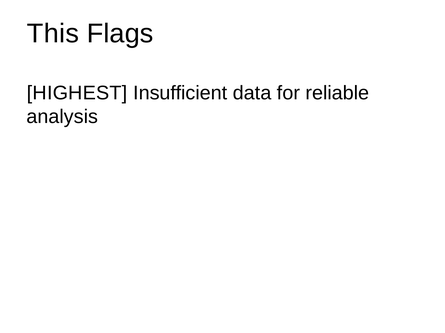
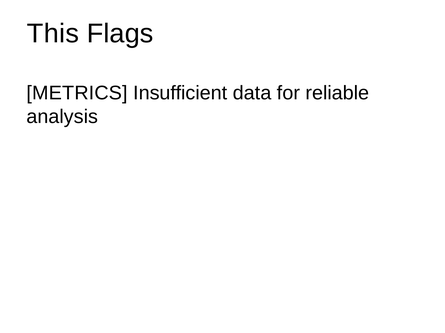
HIGHEST: HIGHEST -> METRICS
